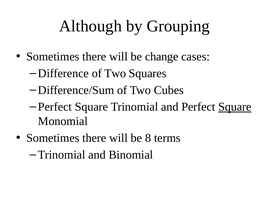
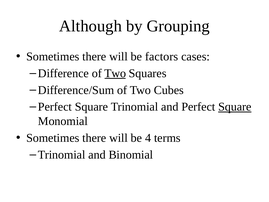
change: change -> factors
Two at (115, 73) underline: none -> present
8: 8 -> 4
